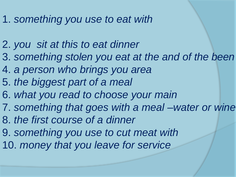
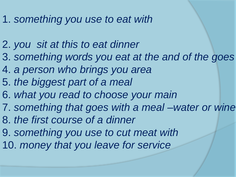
stolen: stolen -> words
the been: been -> goes
